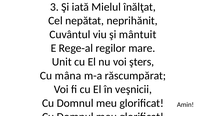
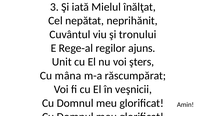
mântuit: mântuit -> tronului
mare: mare -> ajuns
